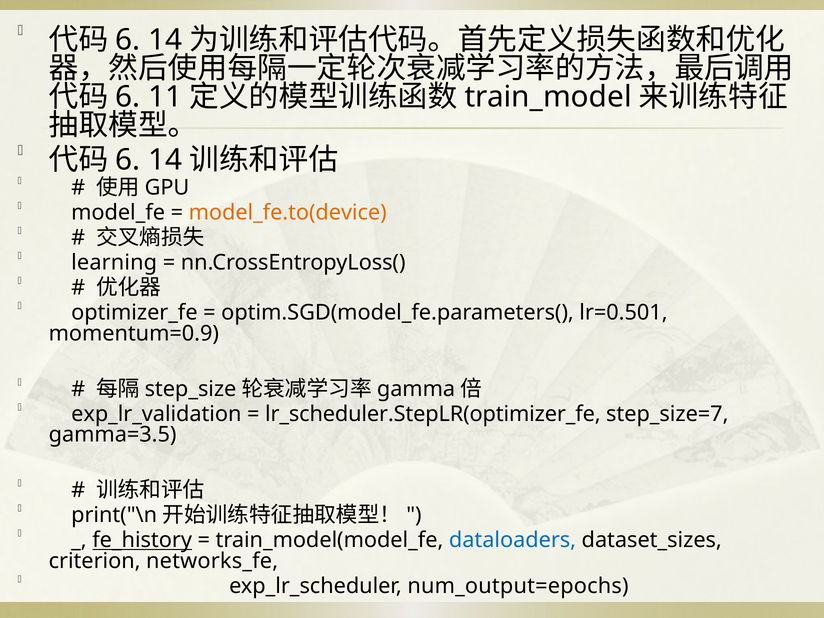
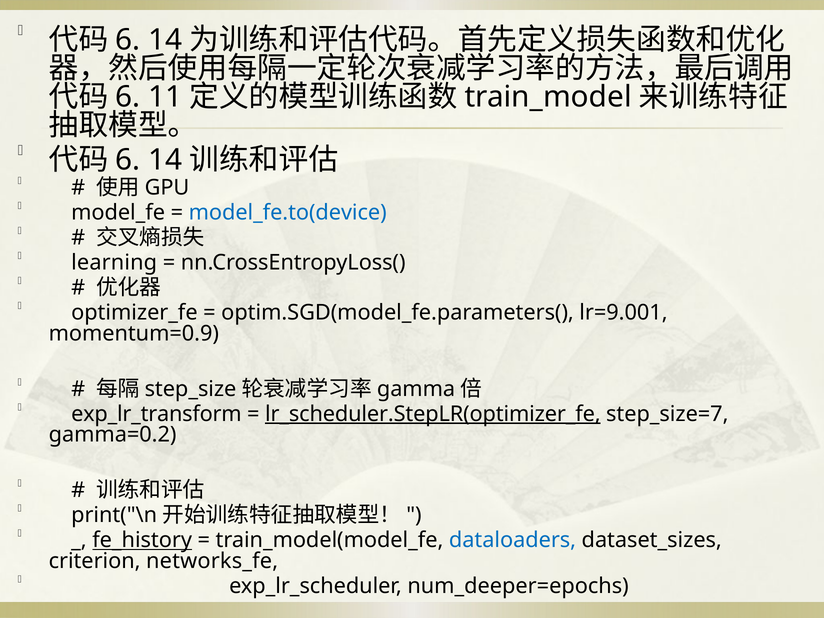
model_fe.to(device colour: orange -> blue
lr=0.501: lr=0.501 -> lr=9.001
exp_lr_validation: exp_lr_validation -> exp_lr_transform
lr_scheduler.StepLR(optimizer_fe underline: none -> present
gamma=3.5: gamma=3.5 -> gamma=0.2
num_output=epochs: num_output=epochs -> num_deeper=epochs
